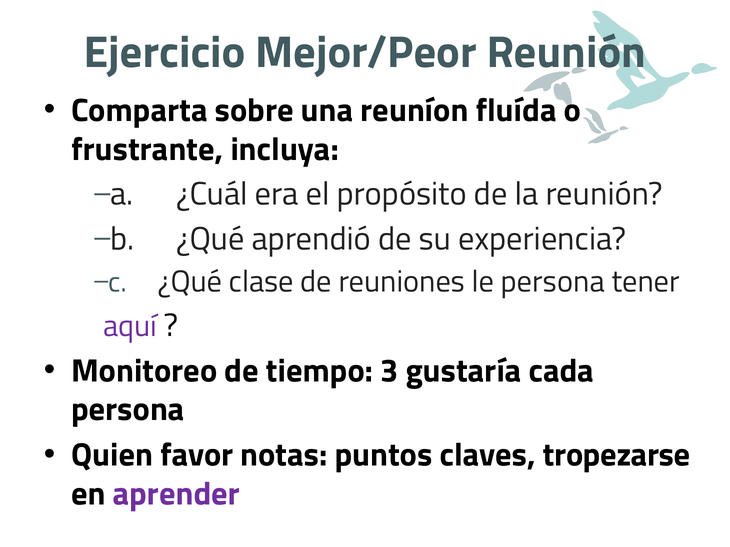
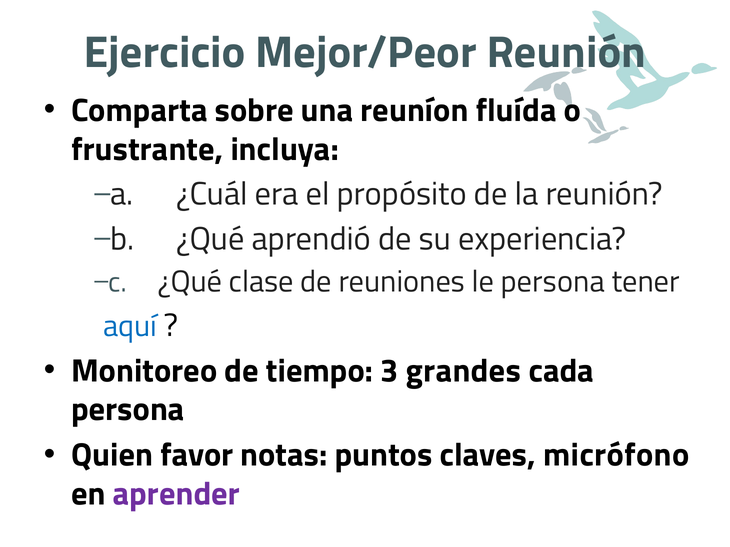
aquí colour: purple -> blue
gustaría: gustaría -> grandes
tropezarse: tropezarse -> micrófono
